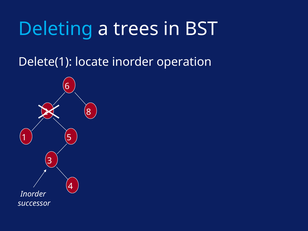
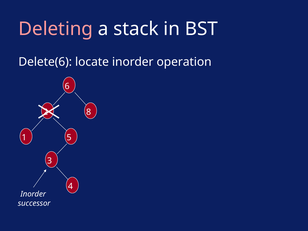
Deleting colour: light blue -> pink
trees: trees -> stack
Delete(1: Delete(1 -> Delete(6
